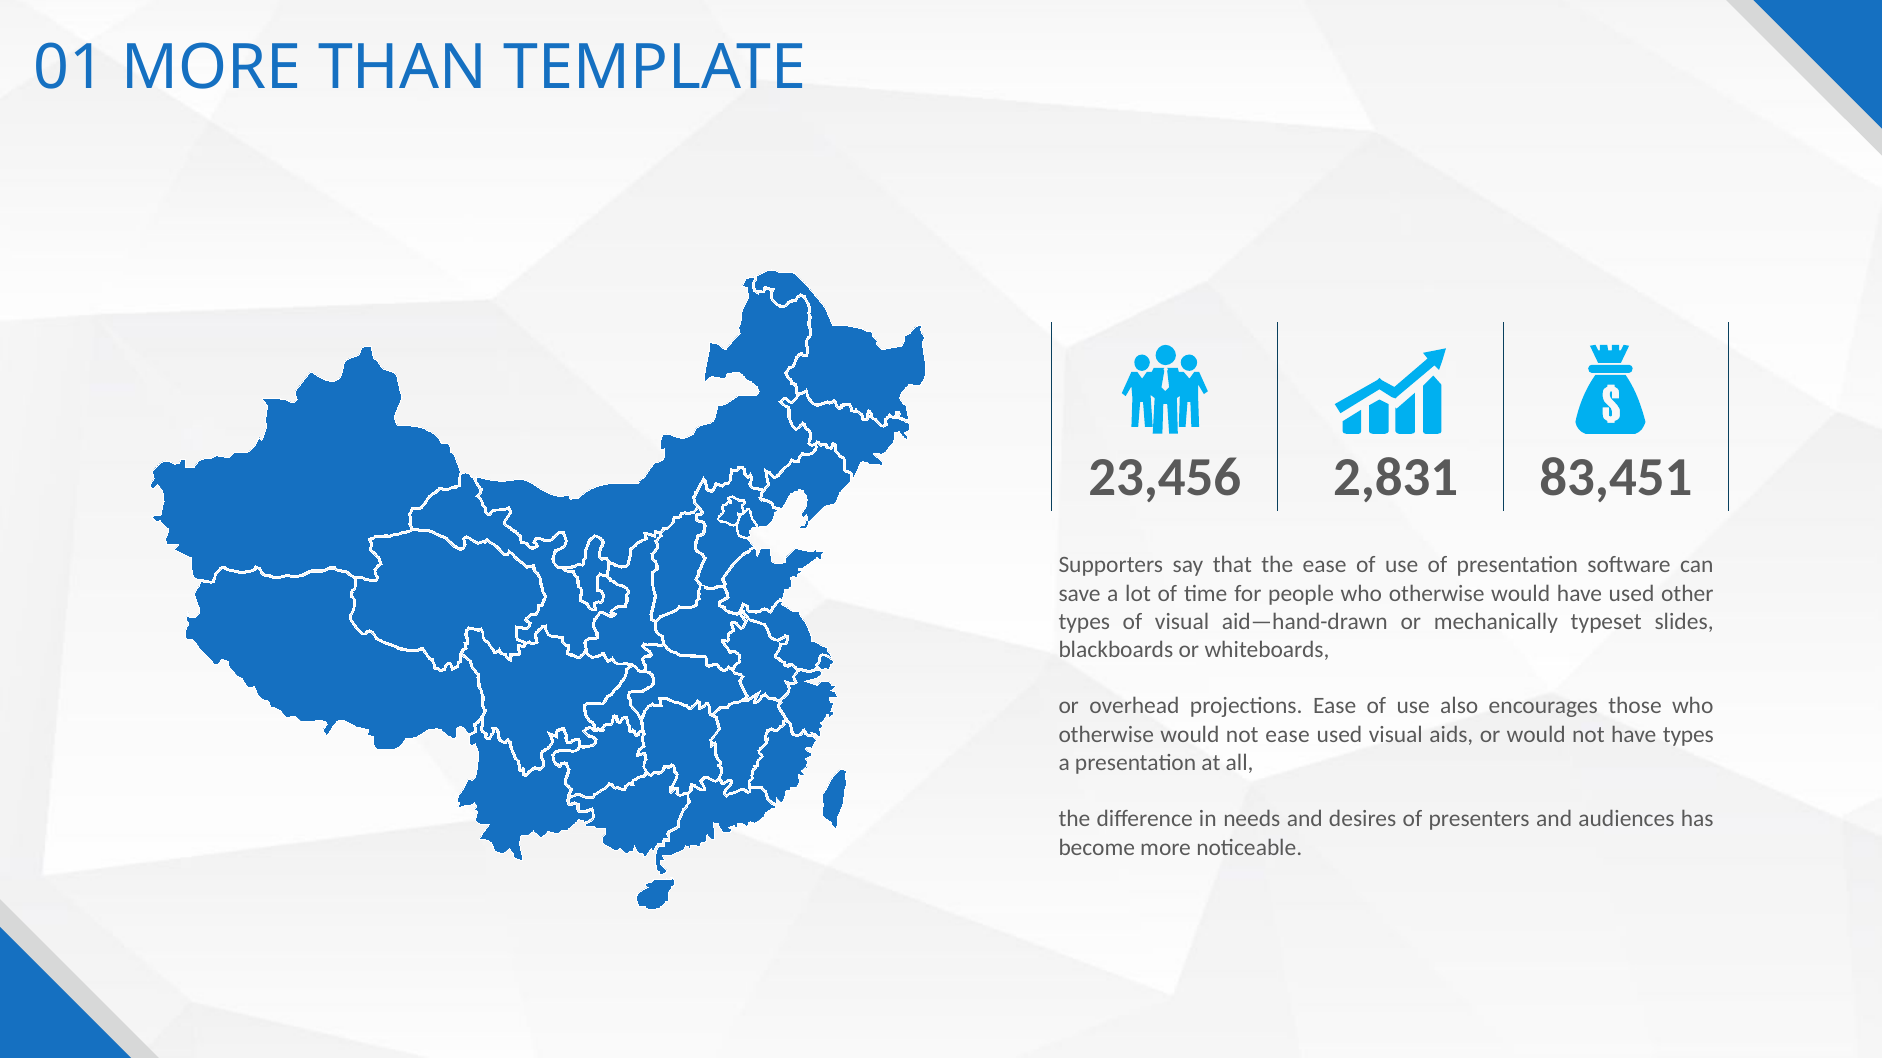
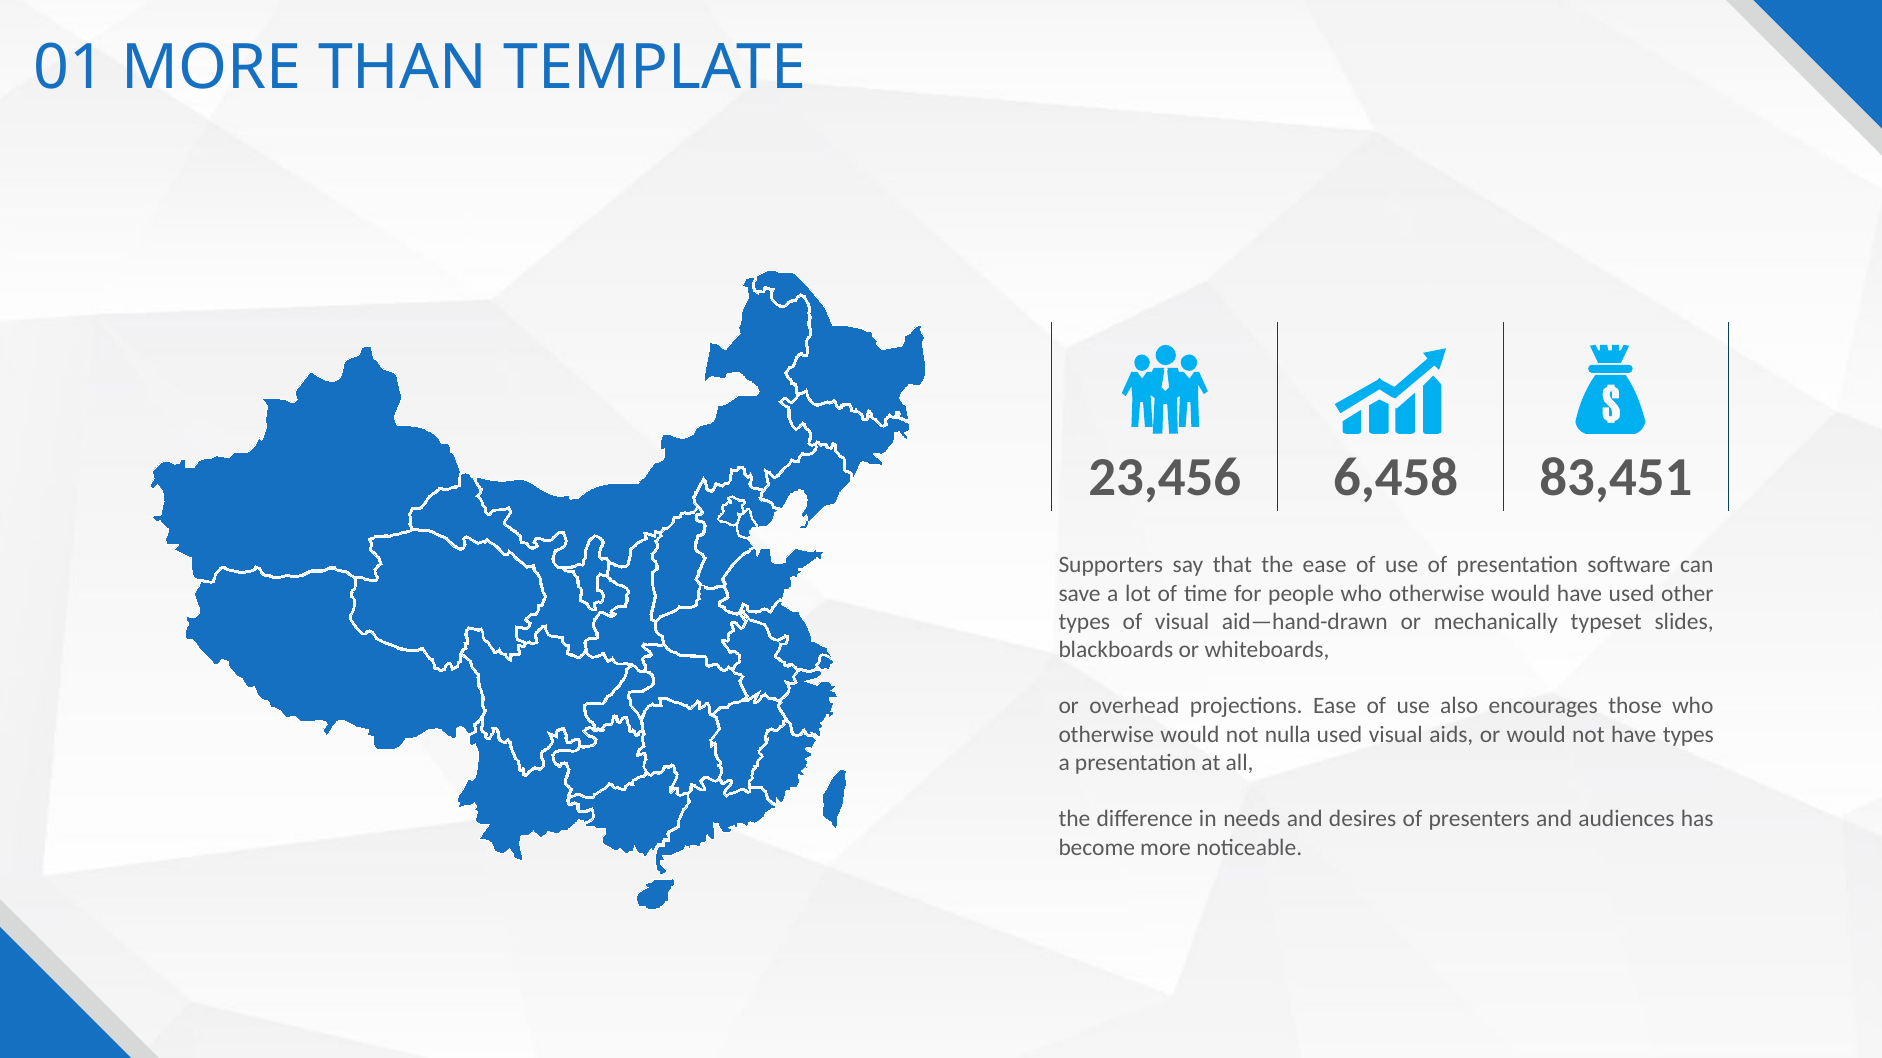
2,831: 2,831 -> 6,458
not ease: ease -> nulla
